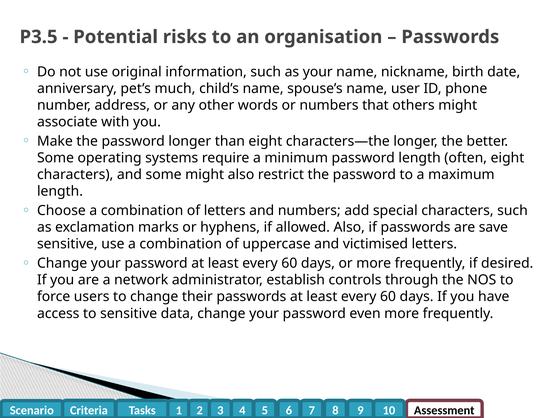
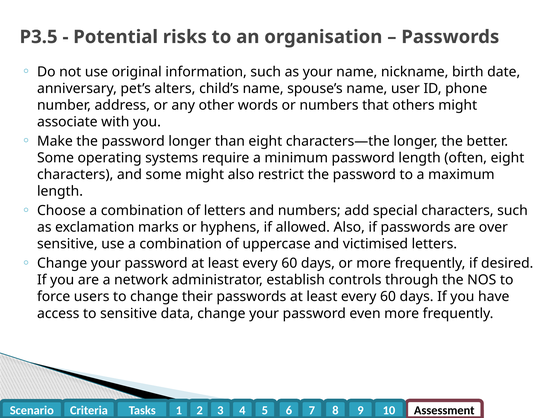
much: much -> alters
save: save -> over
